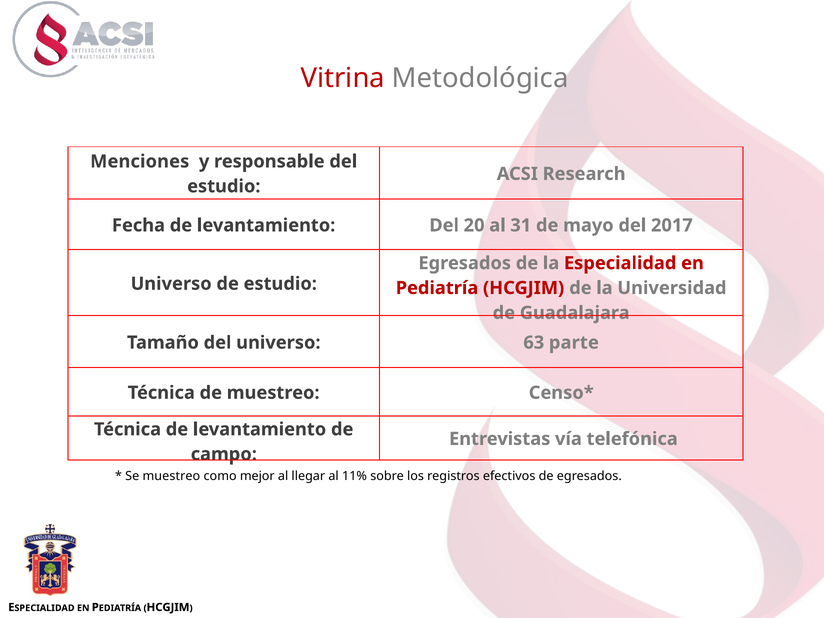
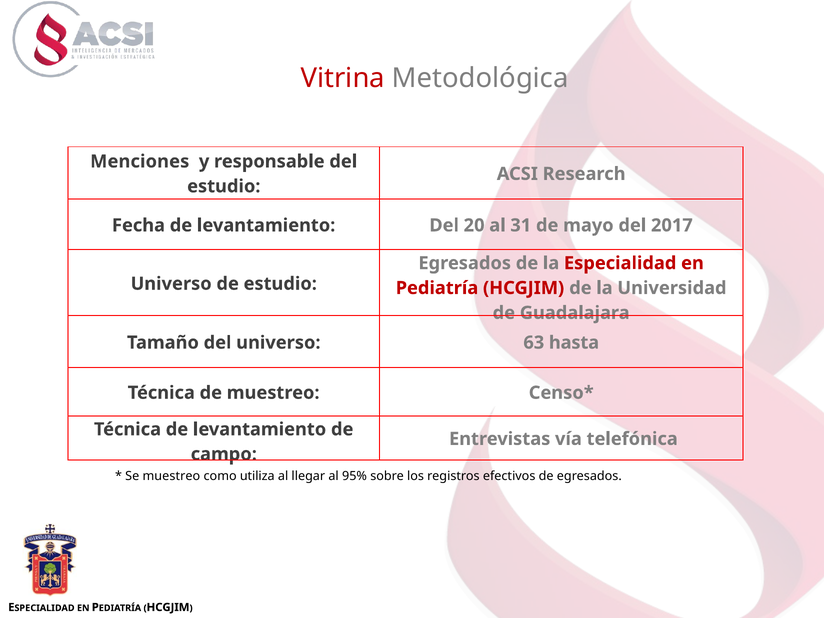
parte: parte -> hasta
mejor: mejor -> utiliza
11%: 11% -> 95%
